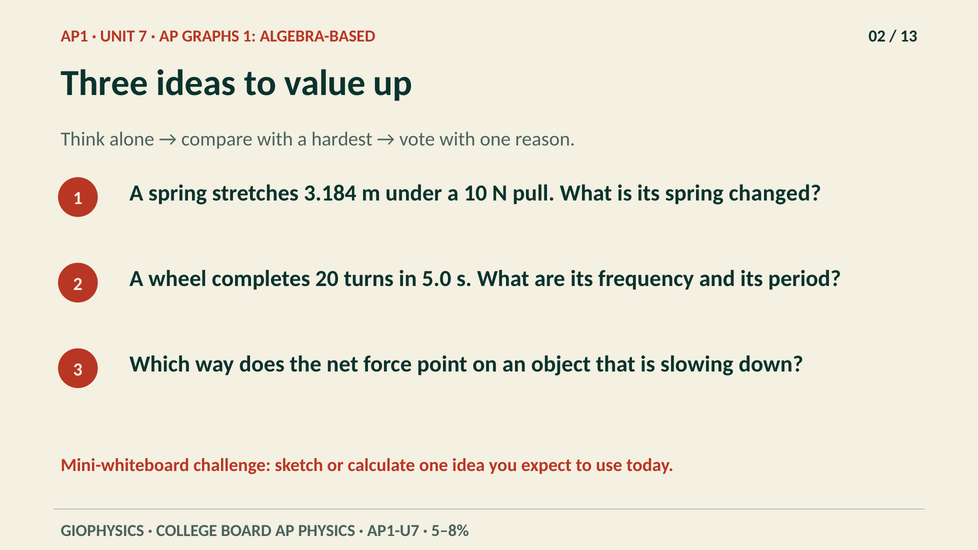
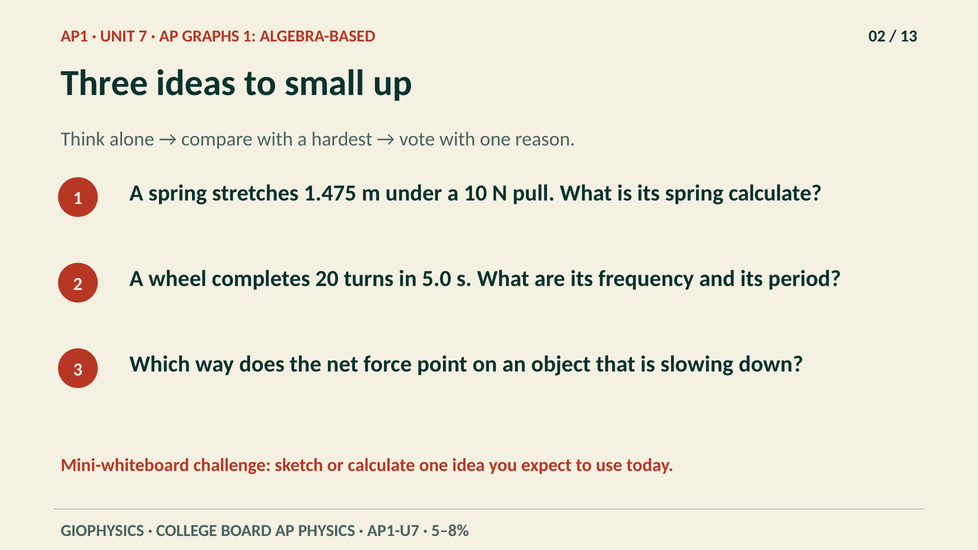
value: value -> small
3.184: 3.184 -> 1.475
spring changed: changed -> calculate
